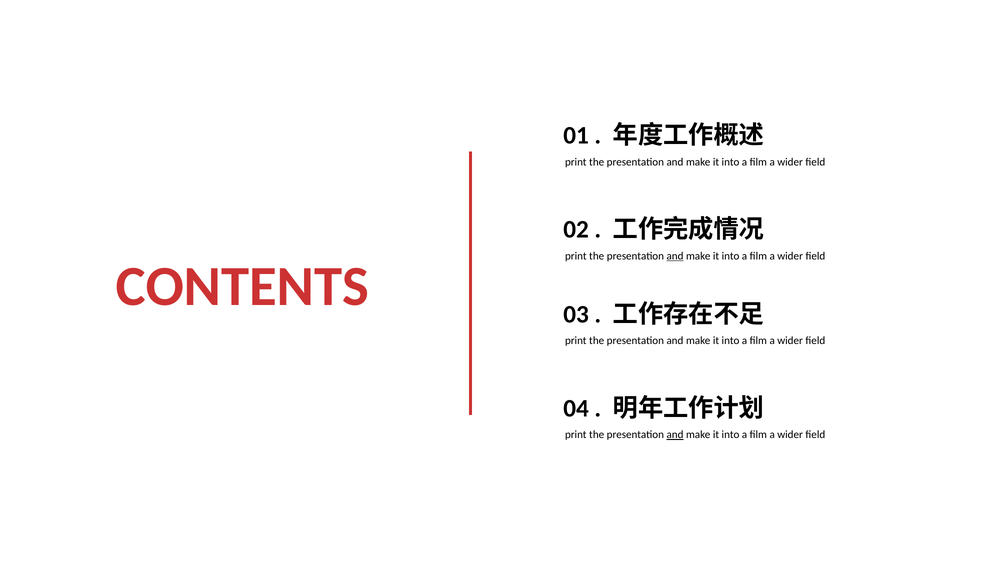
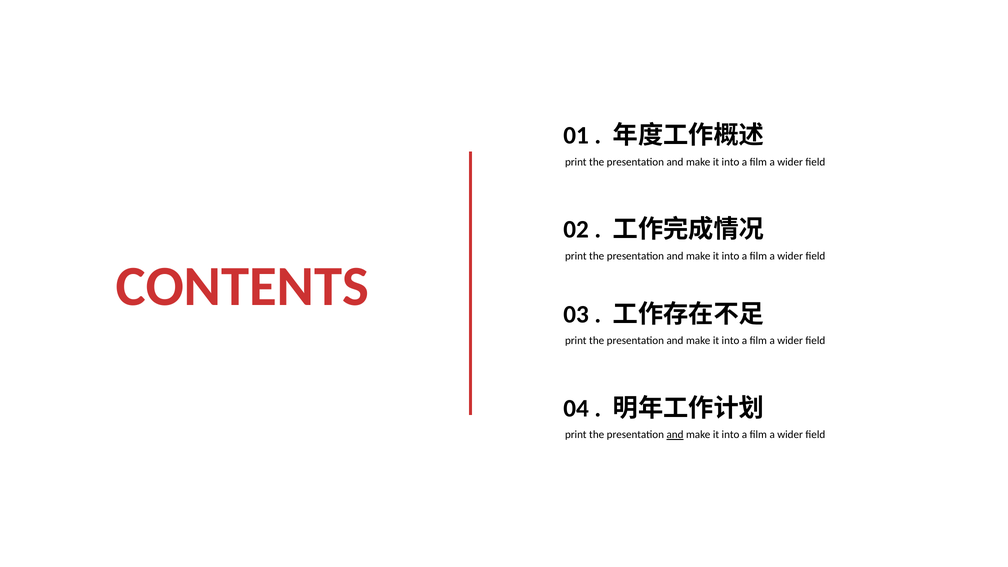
and at (675, 256) underline: present -> none
